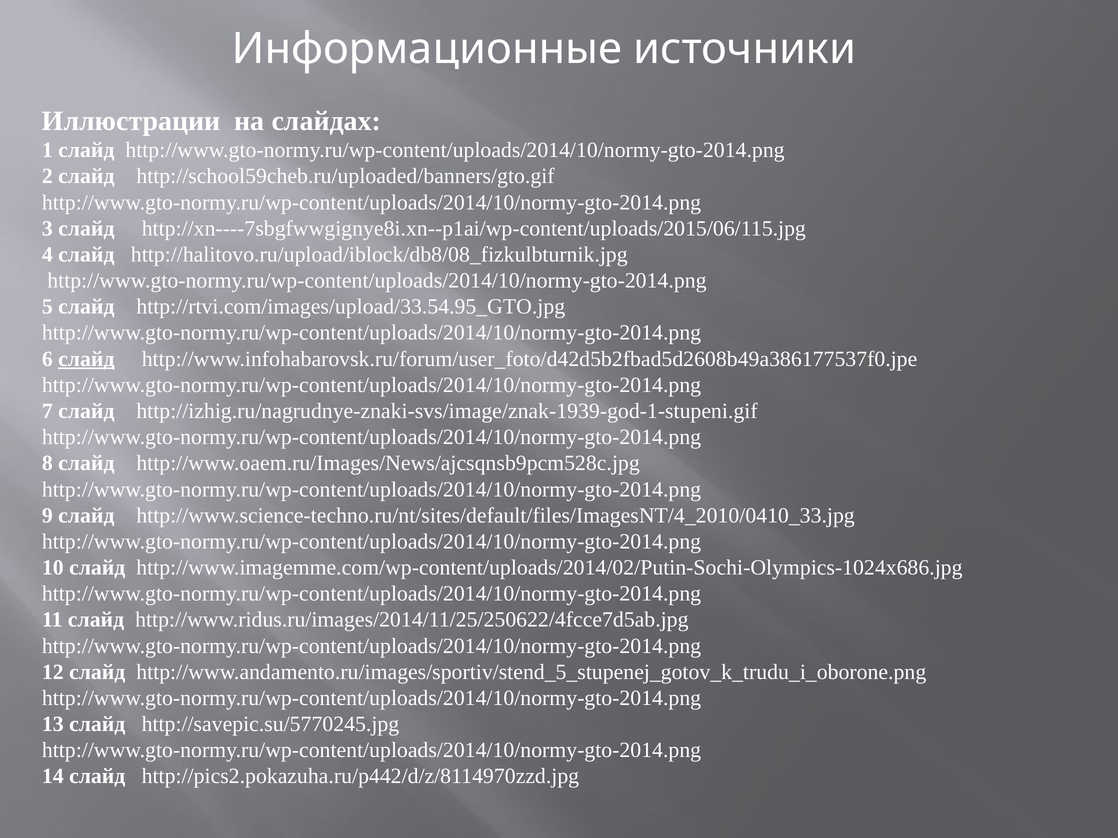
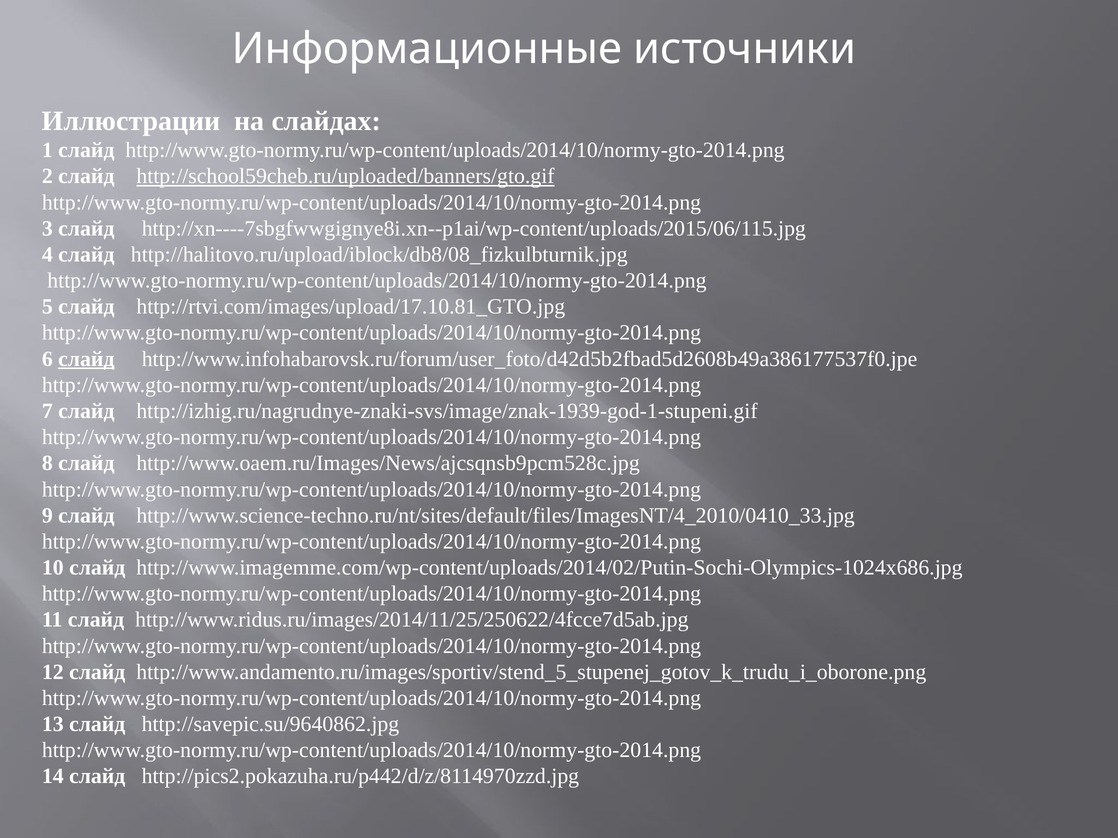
http://school59cheb.ru/uploaded/banners/gto.gif underline: none -> present
http://rtvi.com/images/upload/33.54.95_GTO.jpg: http://rtvi.com/images/upload/33.54.95_GTO.jpg -> http://rtvi.com/images/upload/17.10.81_GTO.jpg
http://savepic.su/5770245.jpg: http://savepic.su/5770245.jpg -> http://savepic.su/9640862.jpg
